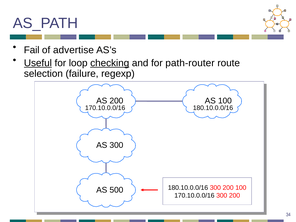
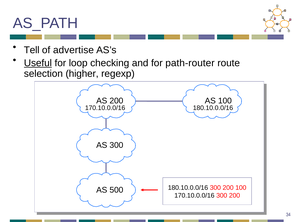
Fail: Fail -> Tell
checking underline: present -> none
failure: failure -> higher
